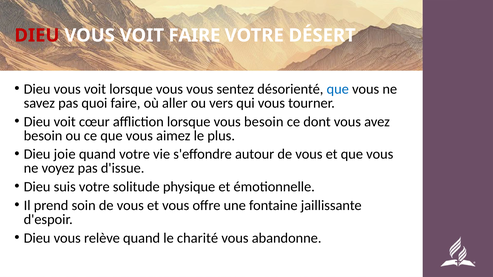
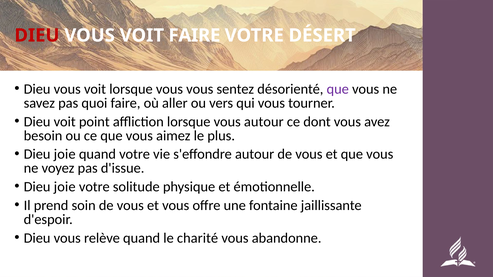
que at (338, 89) colour: blue -> purple
cœur: cœur -> point
vous besoin: besoin -> autour
suis at (65, 187): suis -> joie
